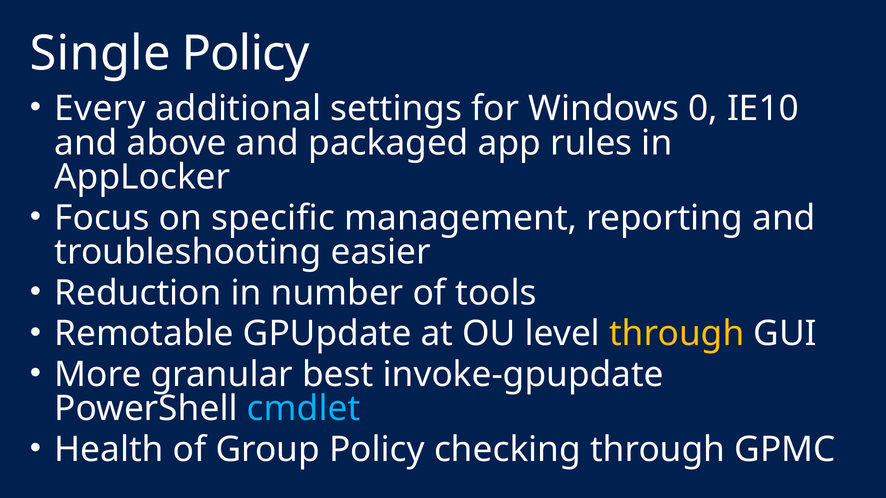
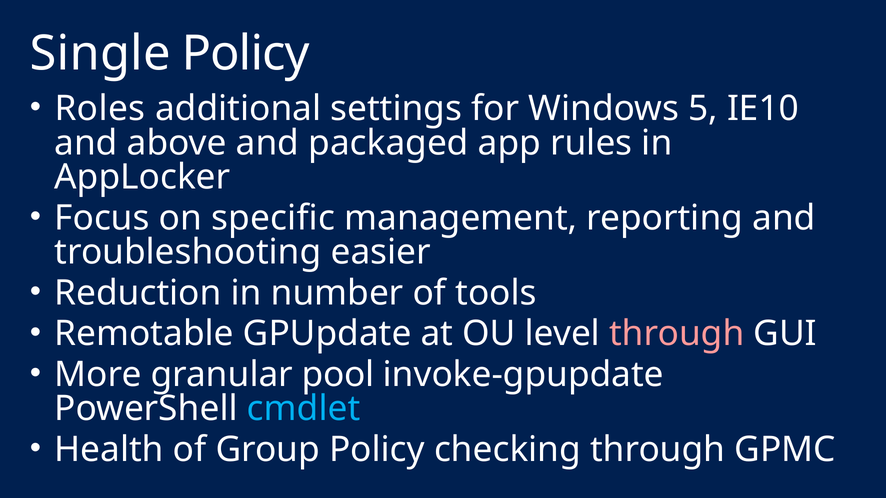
Every: Every -> Roles
0: 0 -> 5
through at (677, 334) colour: yellow -> pink
best: best -> pool
